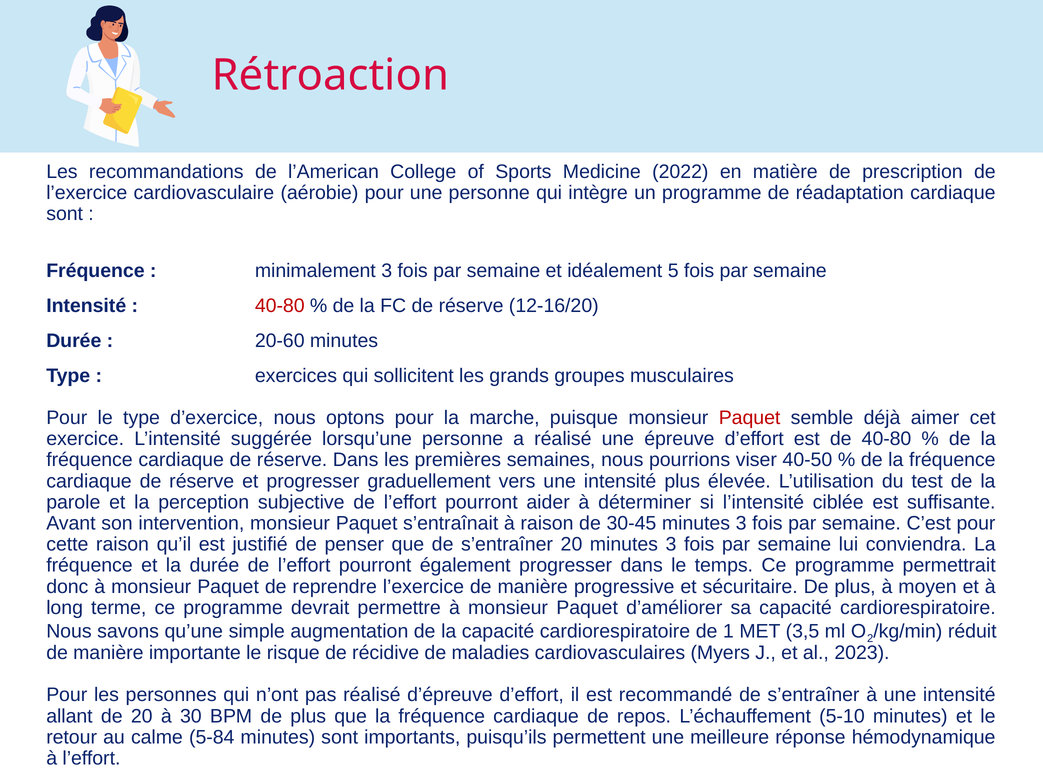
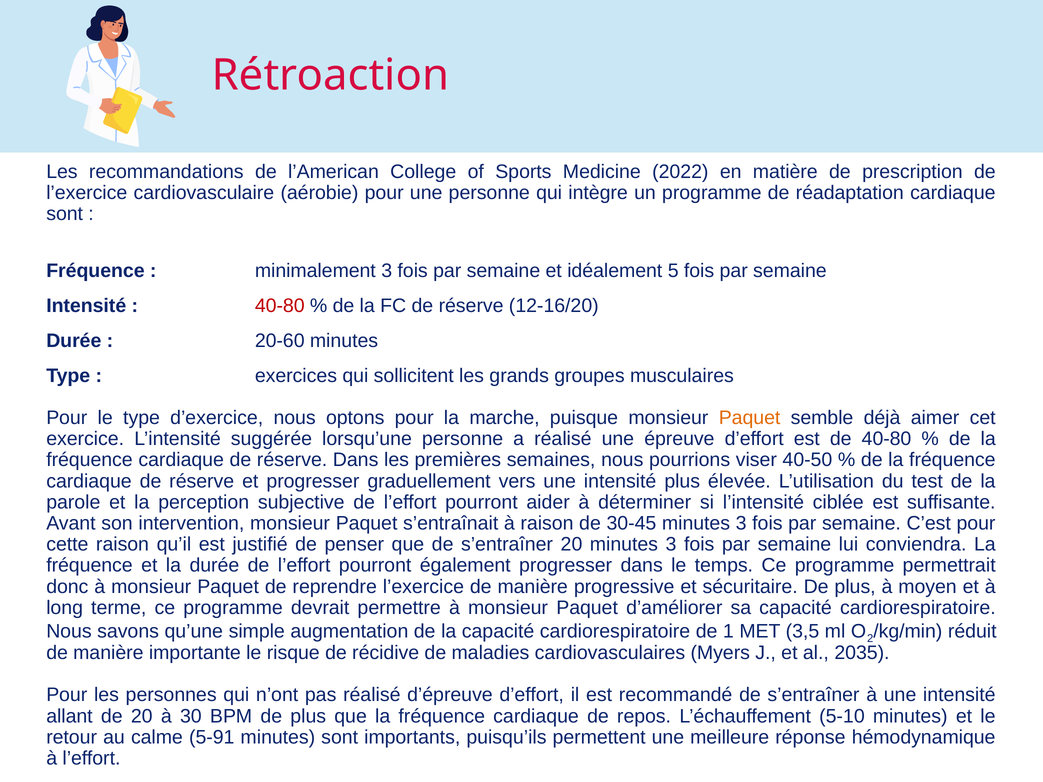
Paquet at (750, 418) colour: red -> orange
2023: 2023 -> 2035
5-84: 5-84 -> 5-91
